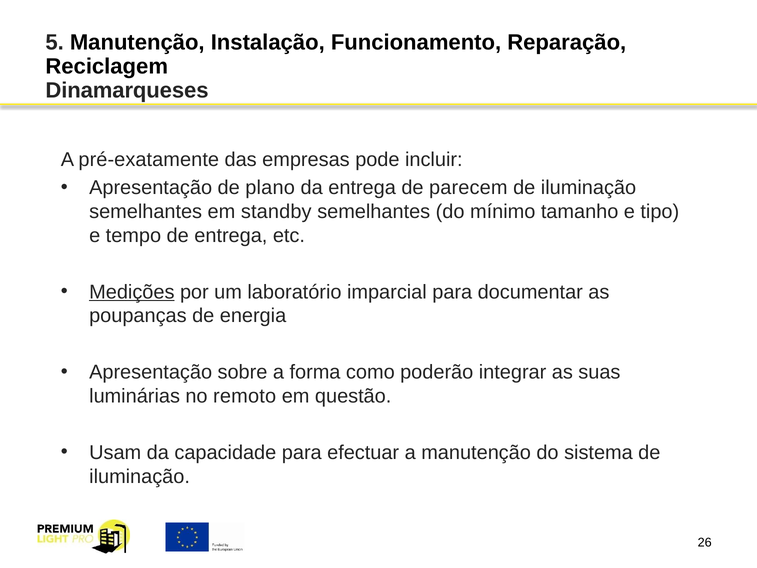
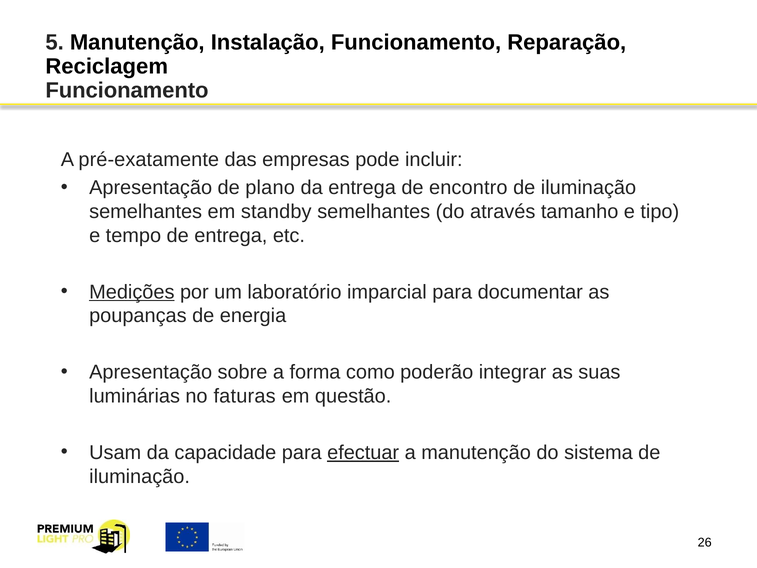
Dinamarqueses at (127, 90): Dinamarqueses -> Funcionamento
parecem: parecem -> encontro
mínimo: mínimo -> através
remoto: remoto -> faturas
efectuar underline: none -> present
